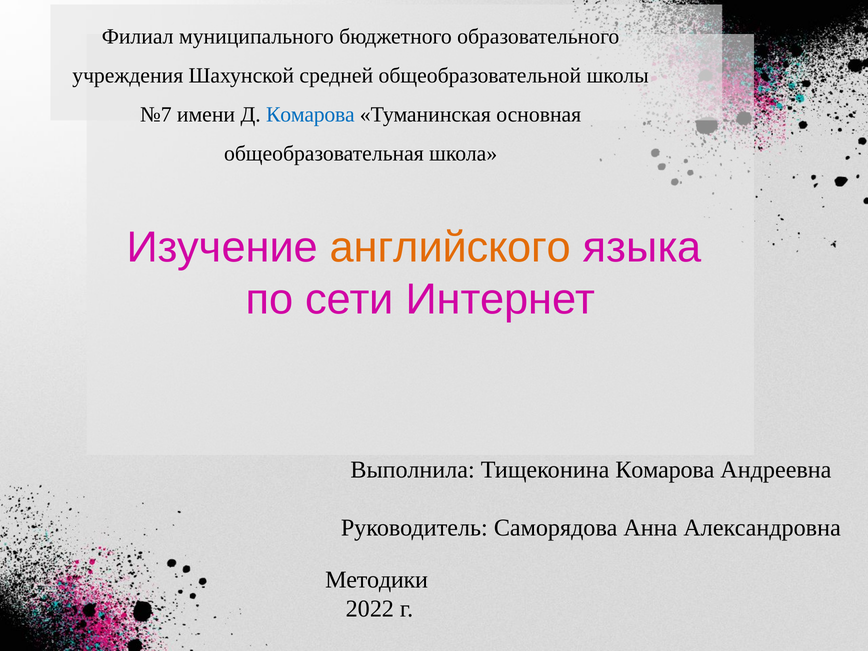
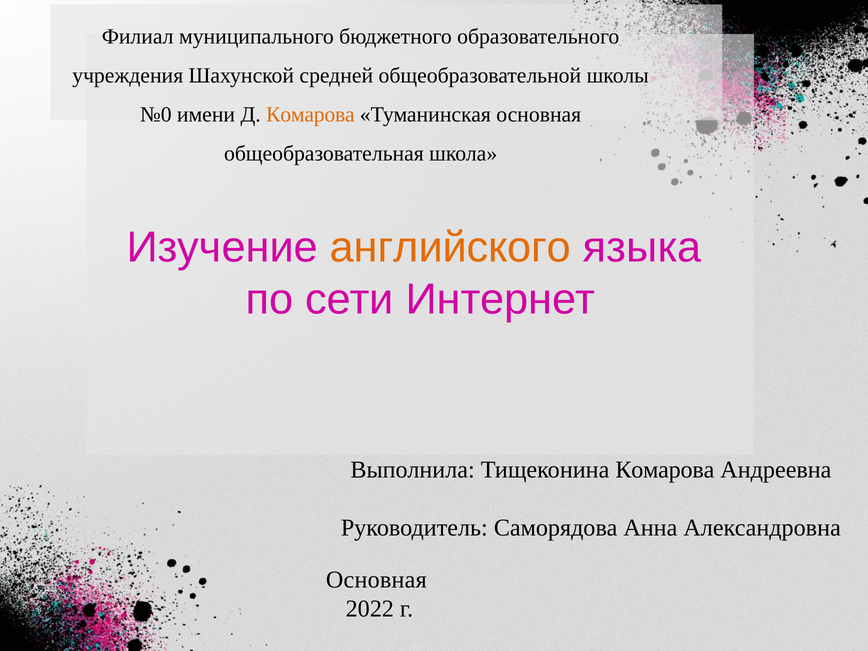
№7: №7 -> №0
Комарова at (310, 115) colour: blue -> orange
Методики at (377, 580): Методики -> Основная
